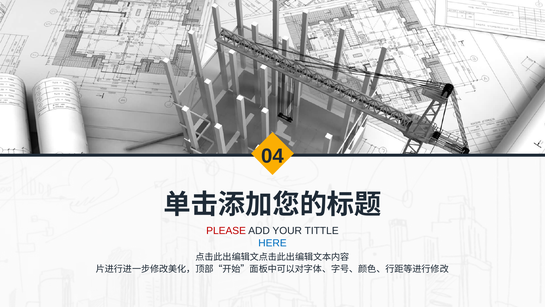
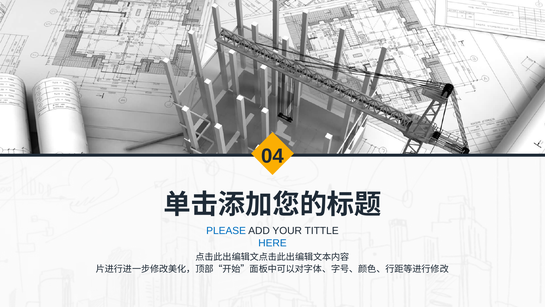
PLEASE colour: red -> blue
